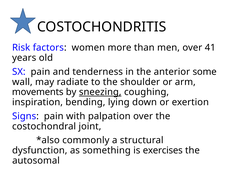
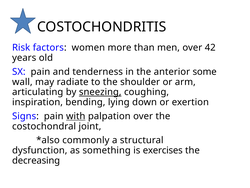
41: 41 -> 42
movements: movements -> articulating
with underline: none -> present
autosomal: autosomal -> decreasing
